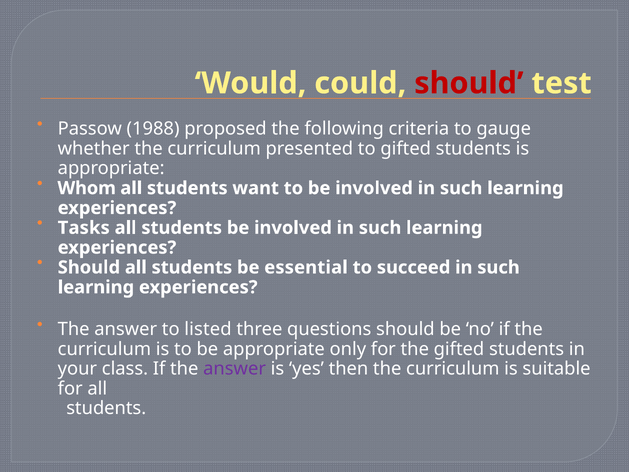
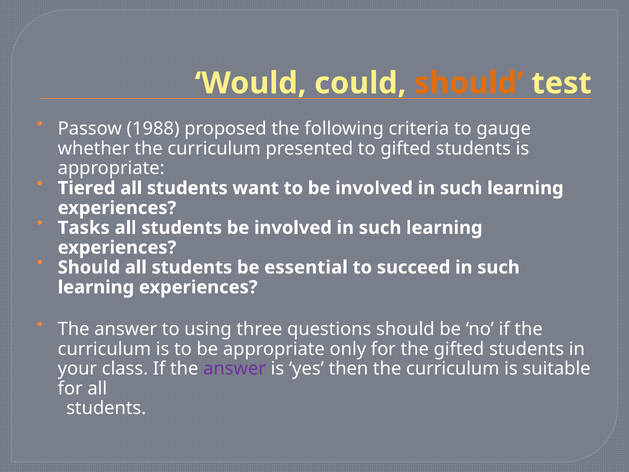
should at (469, 83) colour: red -> orange
Whom: Whom -> Tiered
listed: listed -> using
